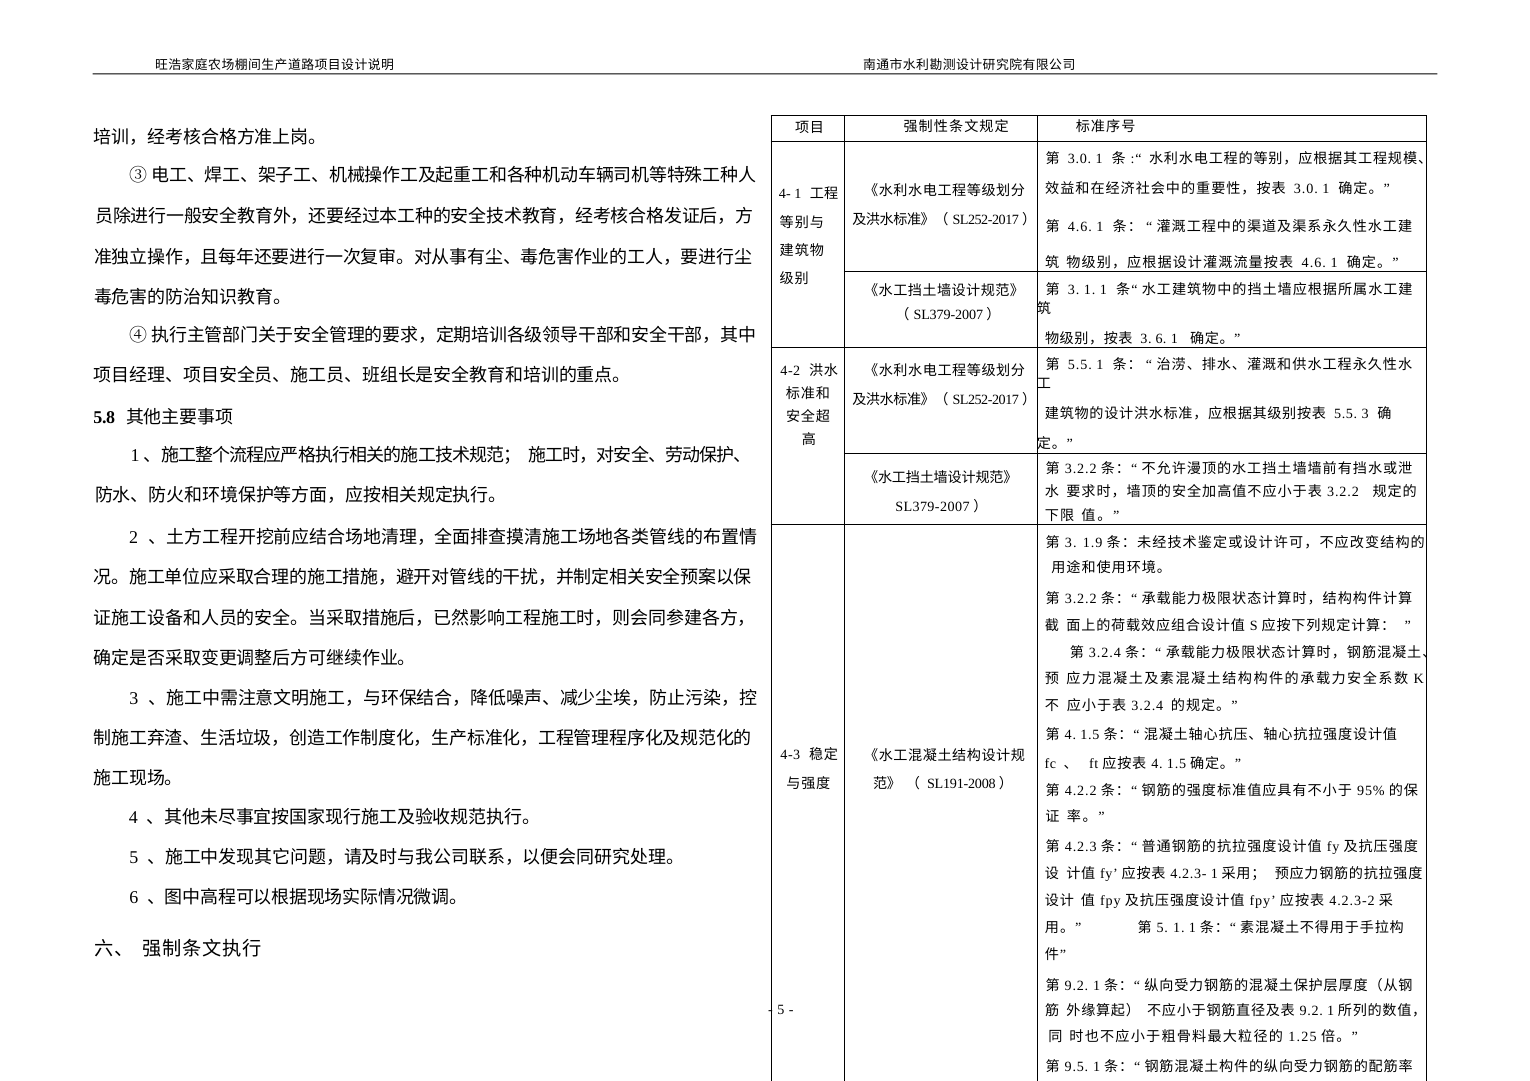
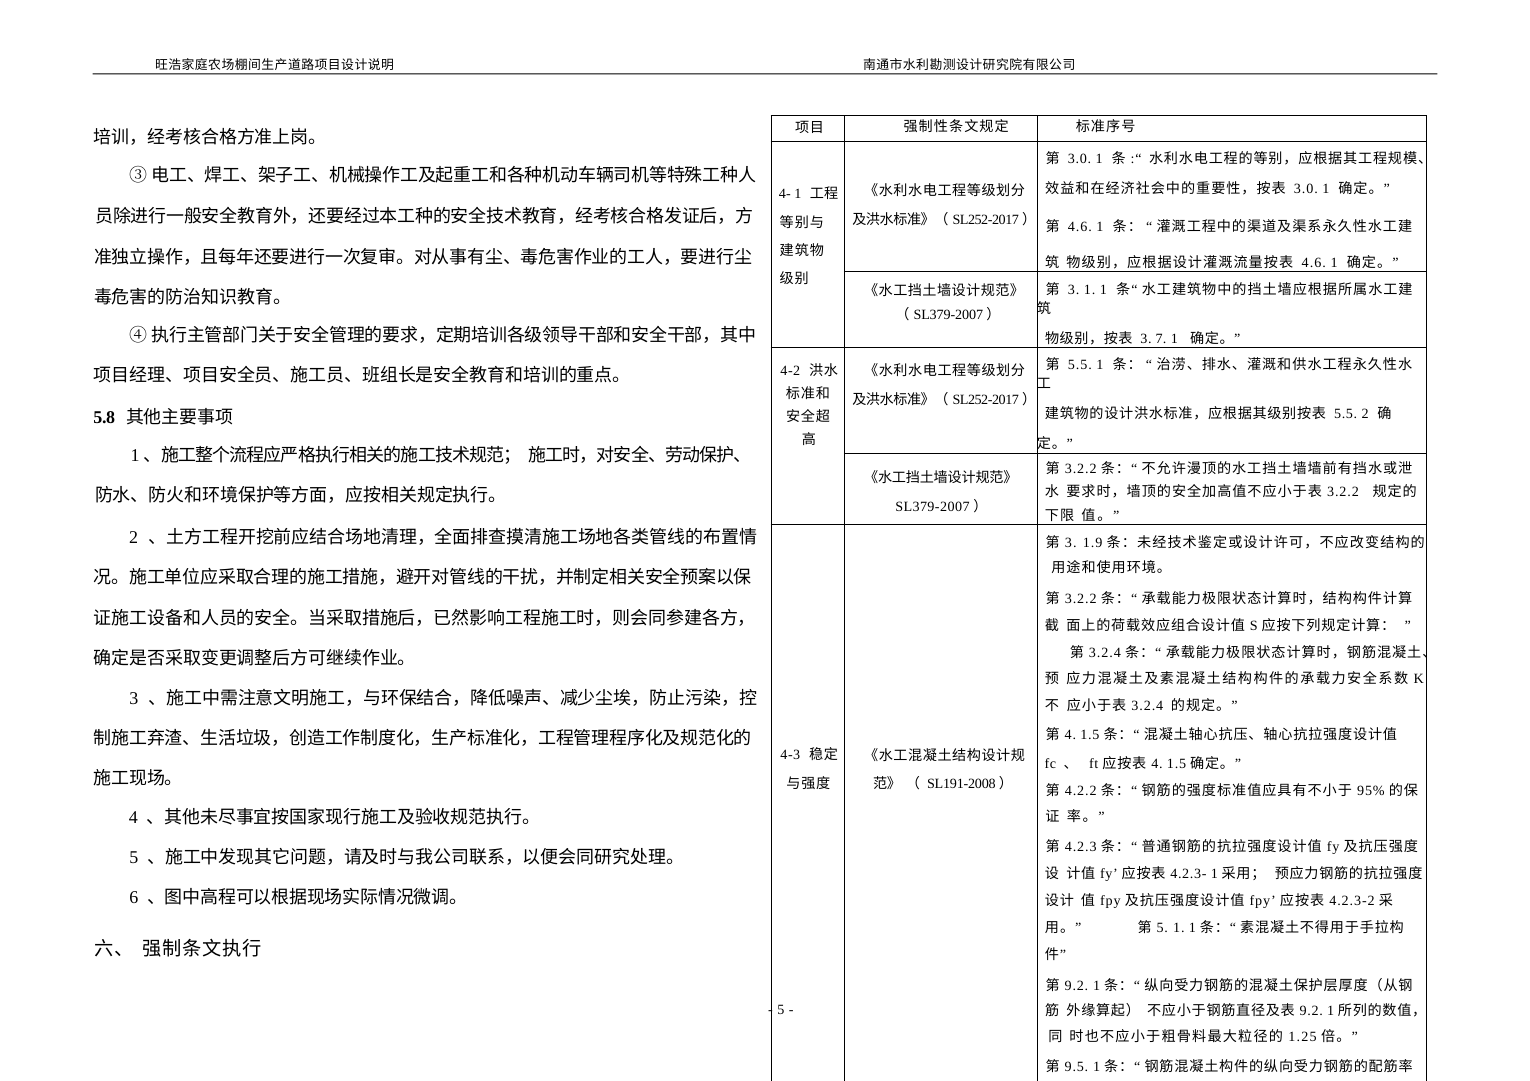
3 6: 6 -> 7
5.5 3: 3 -> 2
